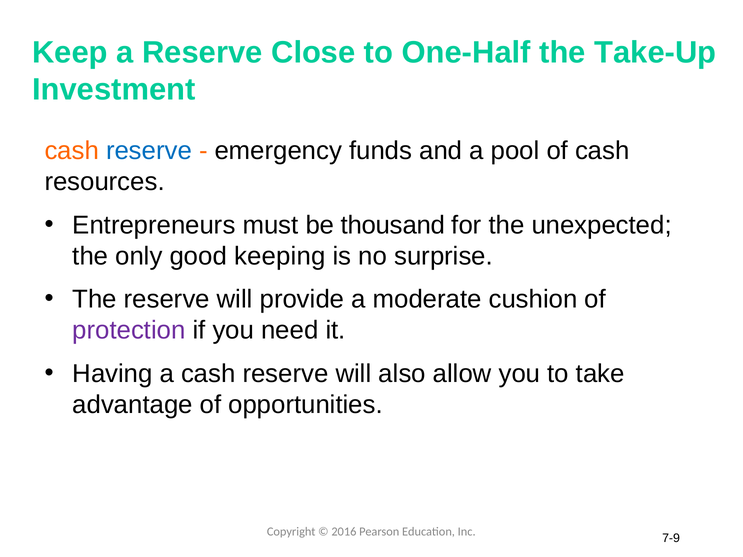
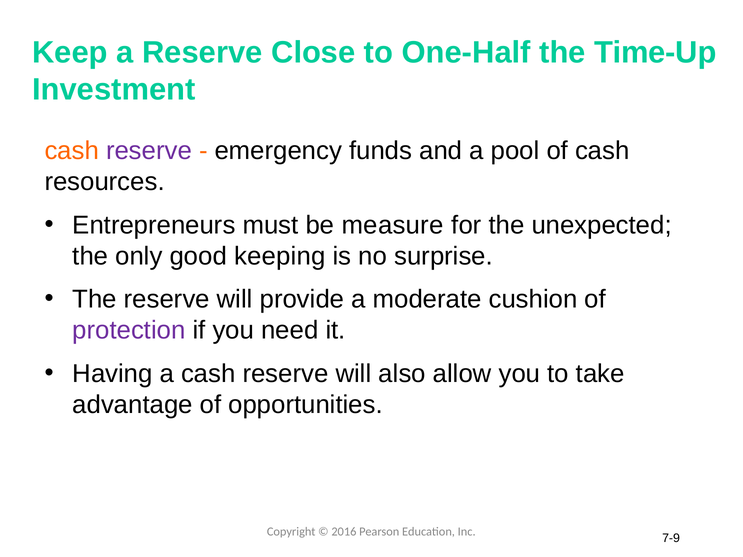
Take-Up: Take-Up -> Time-Up
reserve at (149, 151) colour: blue -> purple
thousand: thousand -> measure
